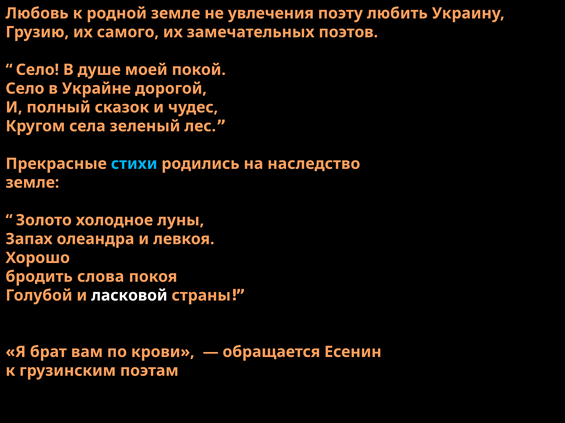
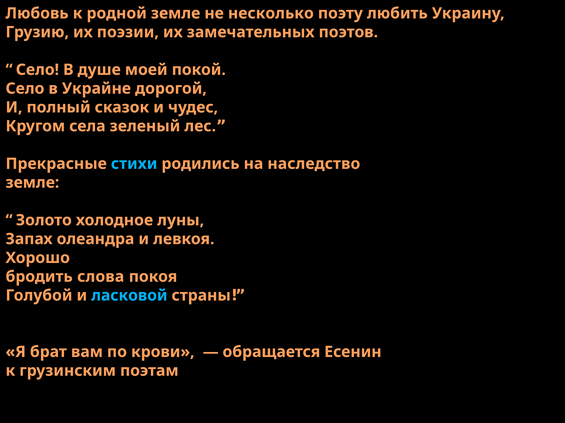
увлечения: увлечения -> несколько
самого: самого -> поэзии
ласковой colour: white -> light blue
